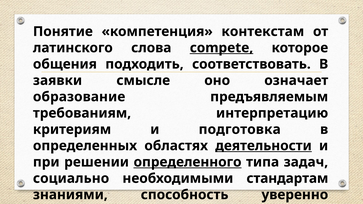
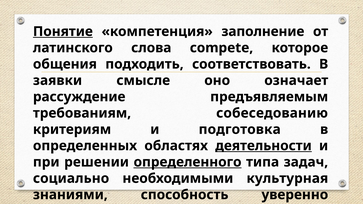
Понятие underline: none -> present
контекстам: контекстам -> заполнение
compete underline: present -> none
образование: образование -> рассуждение
интерпретацию: интерпретацию -> собеседованию
стандартам: стандартам -> культурная
